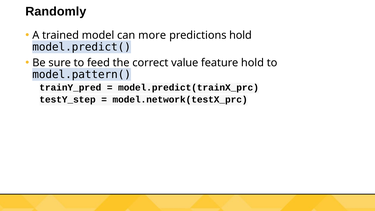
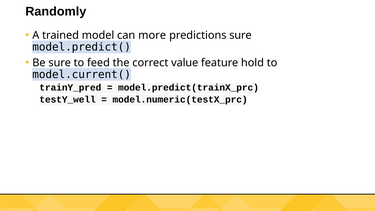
predictions hold: hold -> sure
model.pattern(: model.pattern( -> model.current(
testY_step: testY_step -> testY_well
model.network(testX_prc: model.network(testX_prc -> model.numeric(testX_prc
